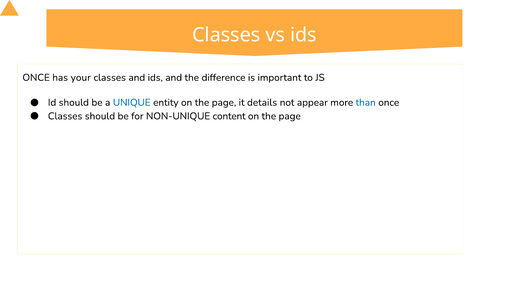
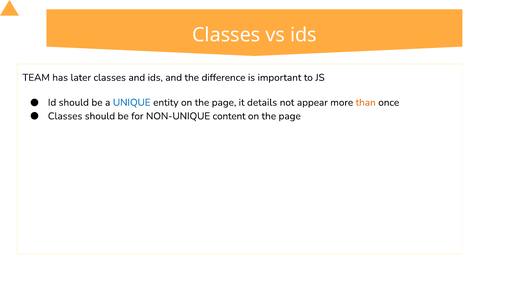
ONCE at (36, 78): ONCE -> TEAM
your: your -> later
than colour: blue -> orange
